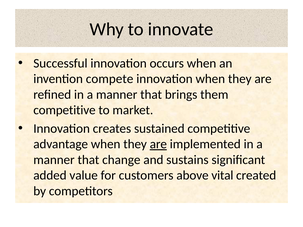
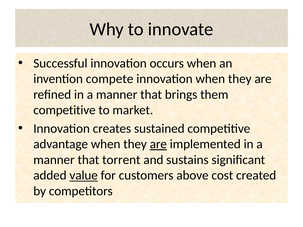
change: change -> torrent
value underline: none -> present
vital: vital -> cost
